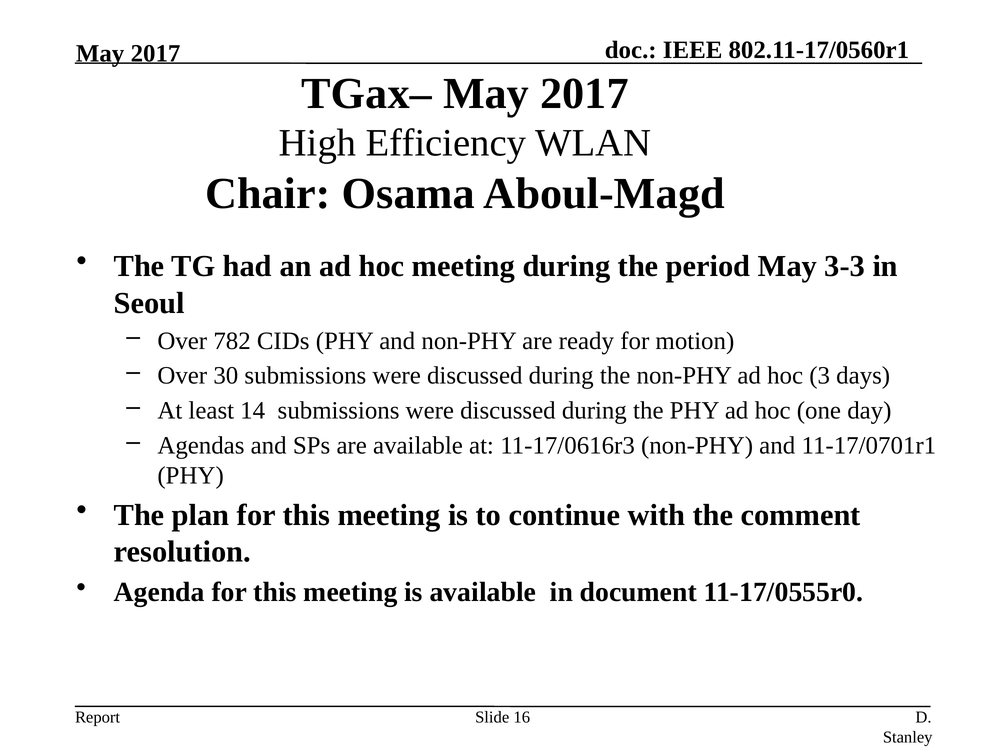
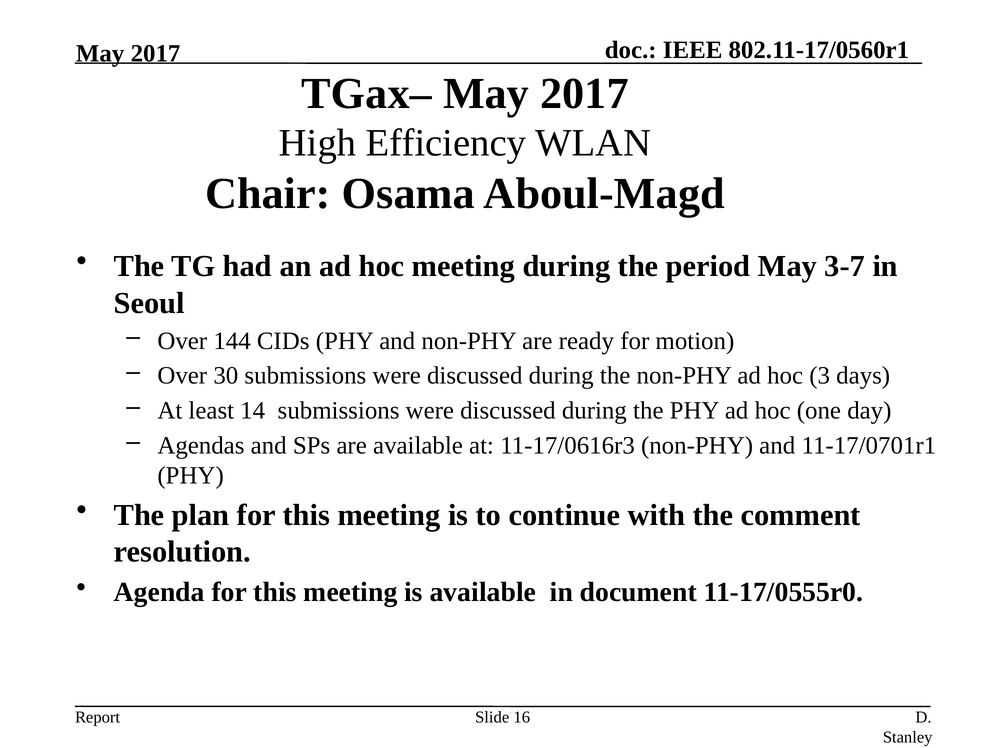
3-3: 3-3 -> 3-7
782: 782 -> 144
